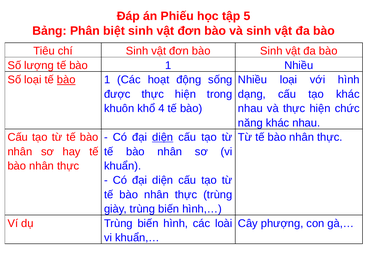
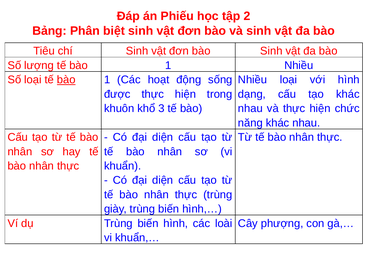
5: 5 -> 2
4: 4 -> 3
diện at (163, 137) underline: present -> none
